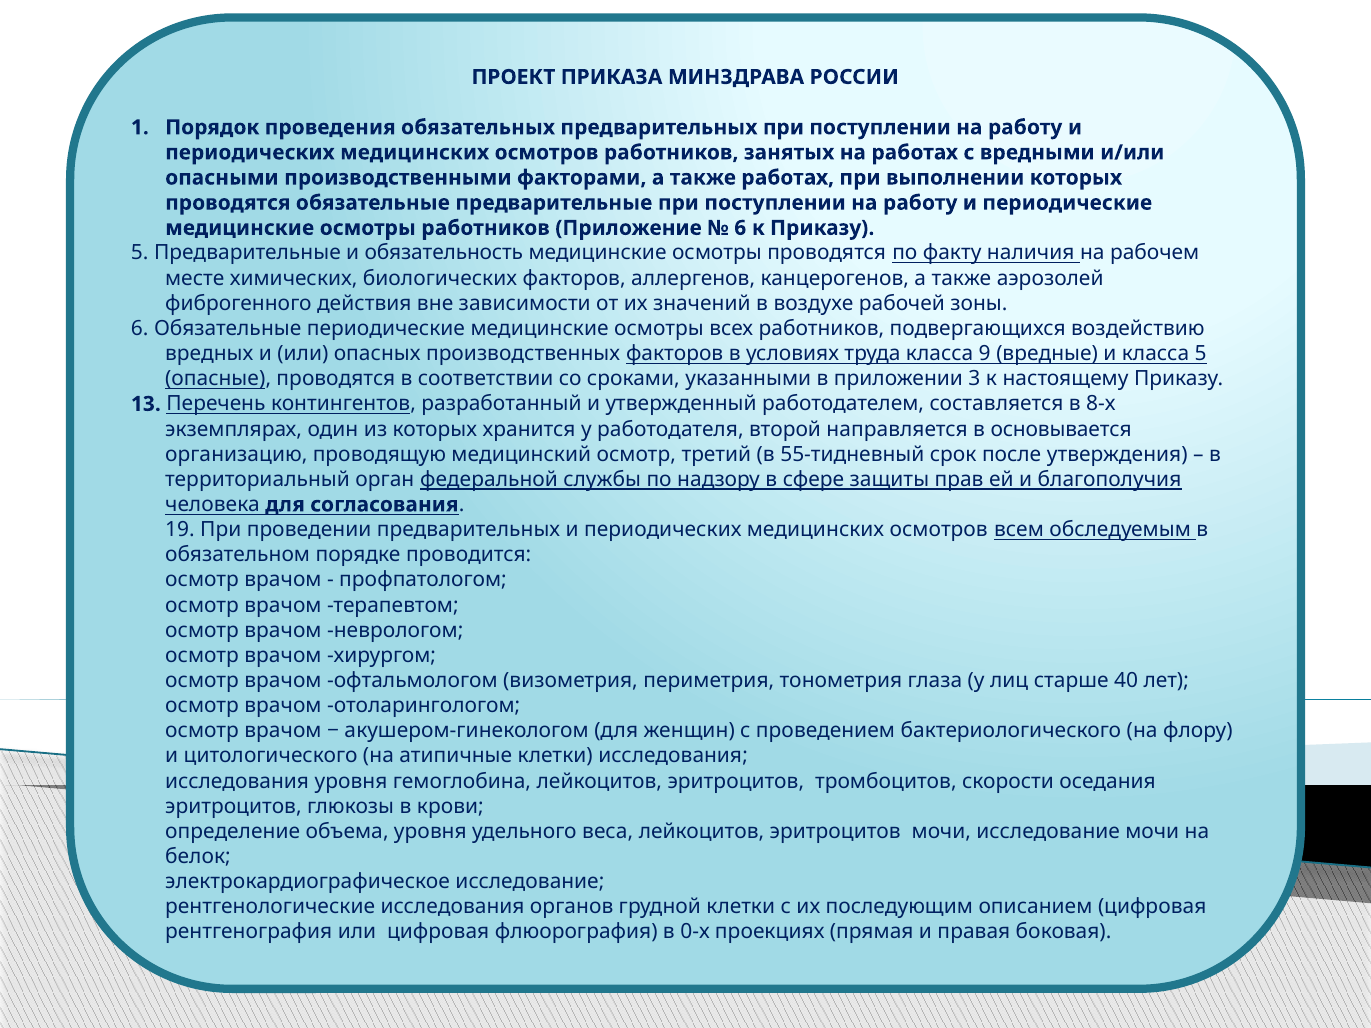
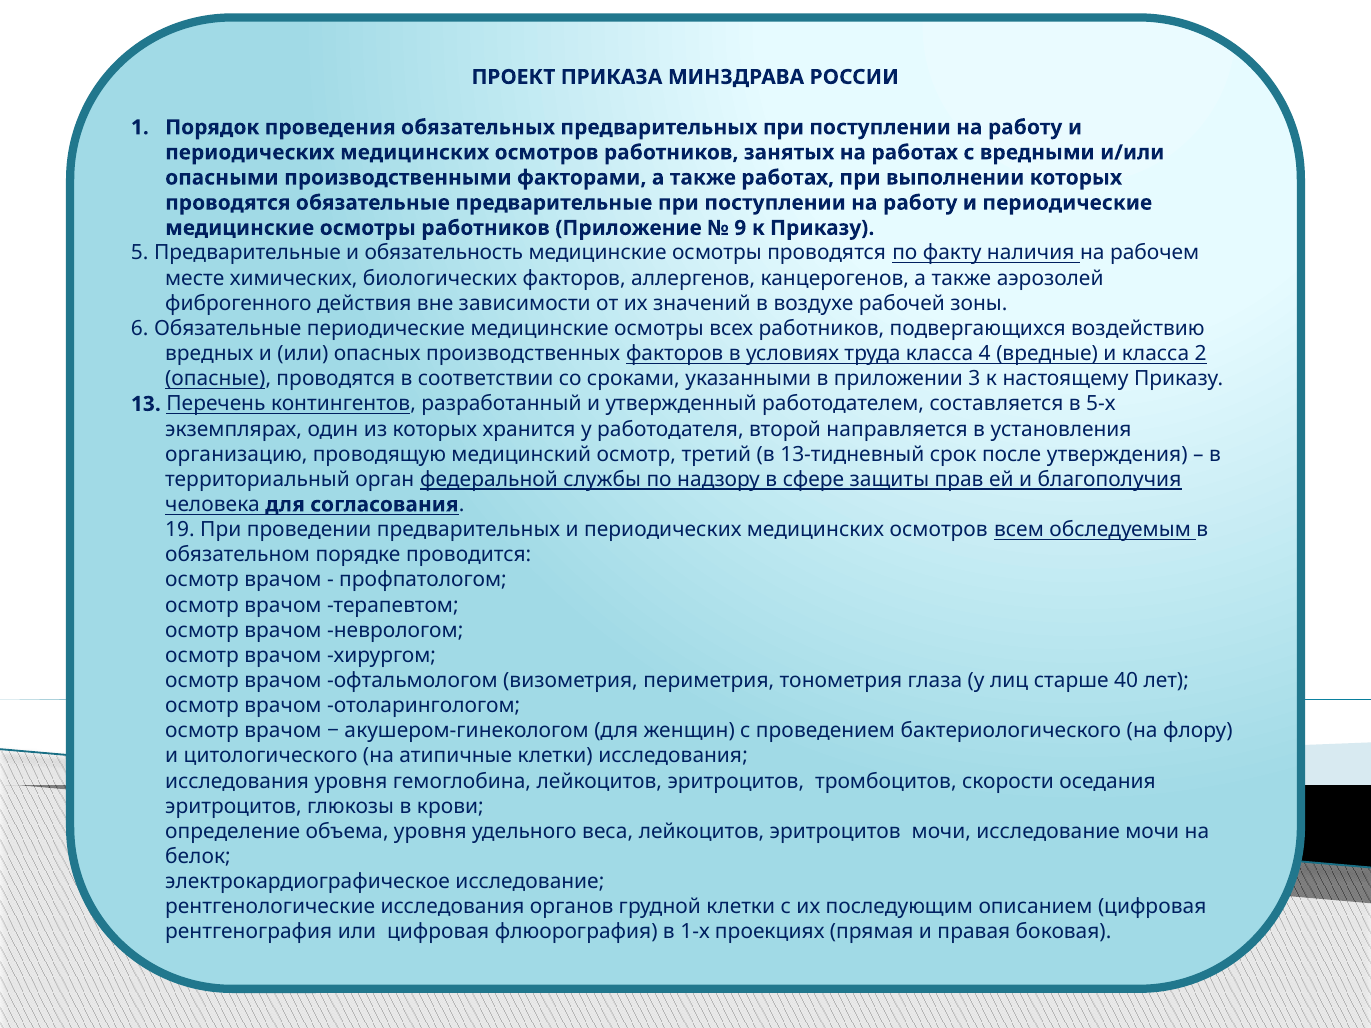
6 at (740, 228): 6 -> 9
9: 9 -> 4
класса 5: 5 -> 2
8-х: 8-х -> 5-х
основывается: основывается -> установления
55-тидневный: 55-тидневный -> 13-тидневный
0-х: 0-х -> 1-х
